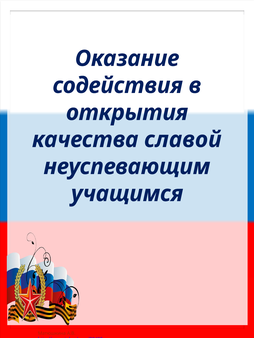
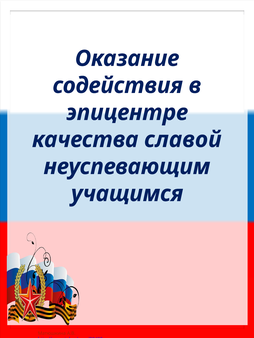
открытия: открытия -> эпицентре
